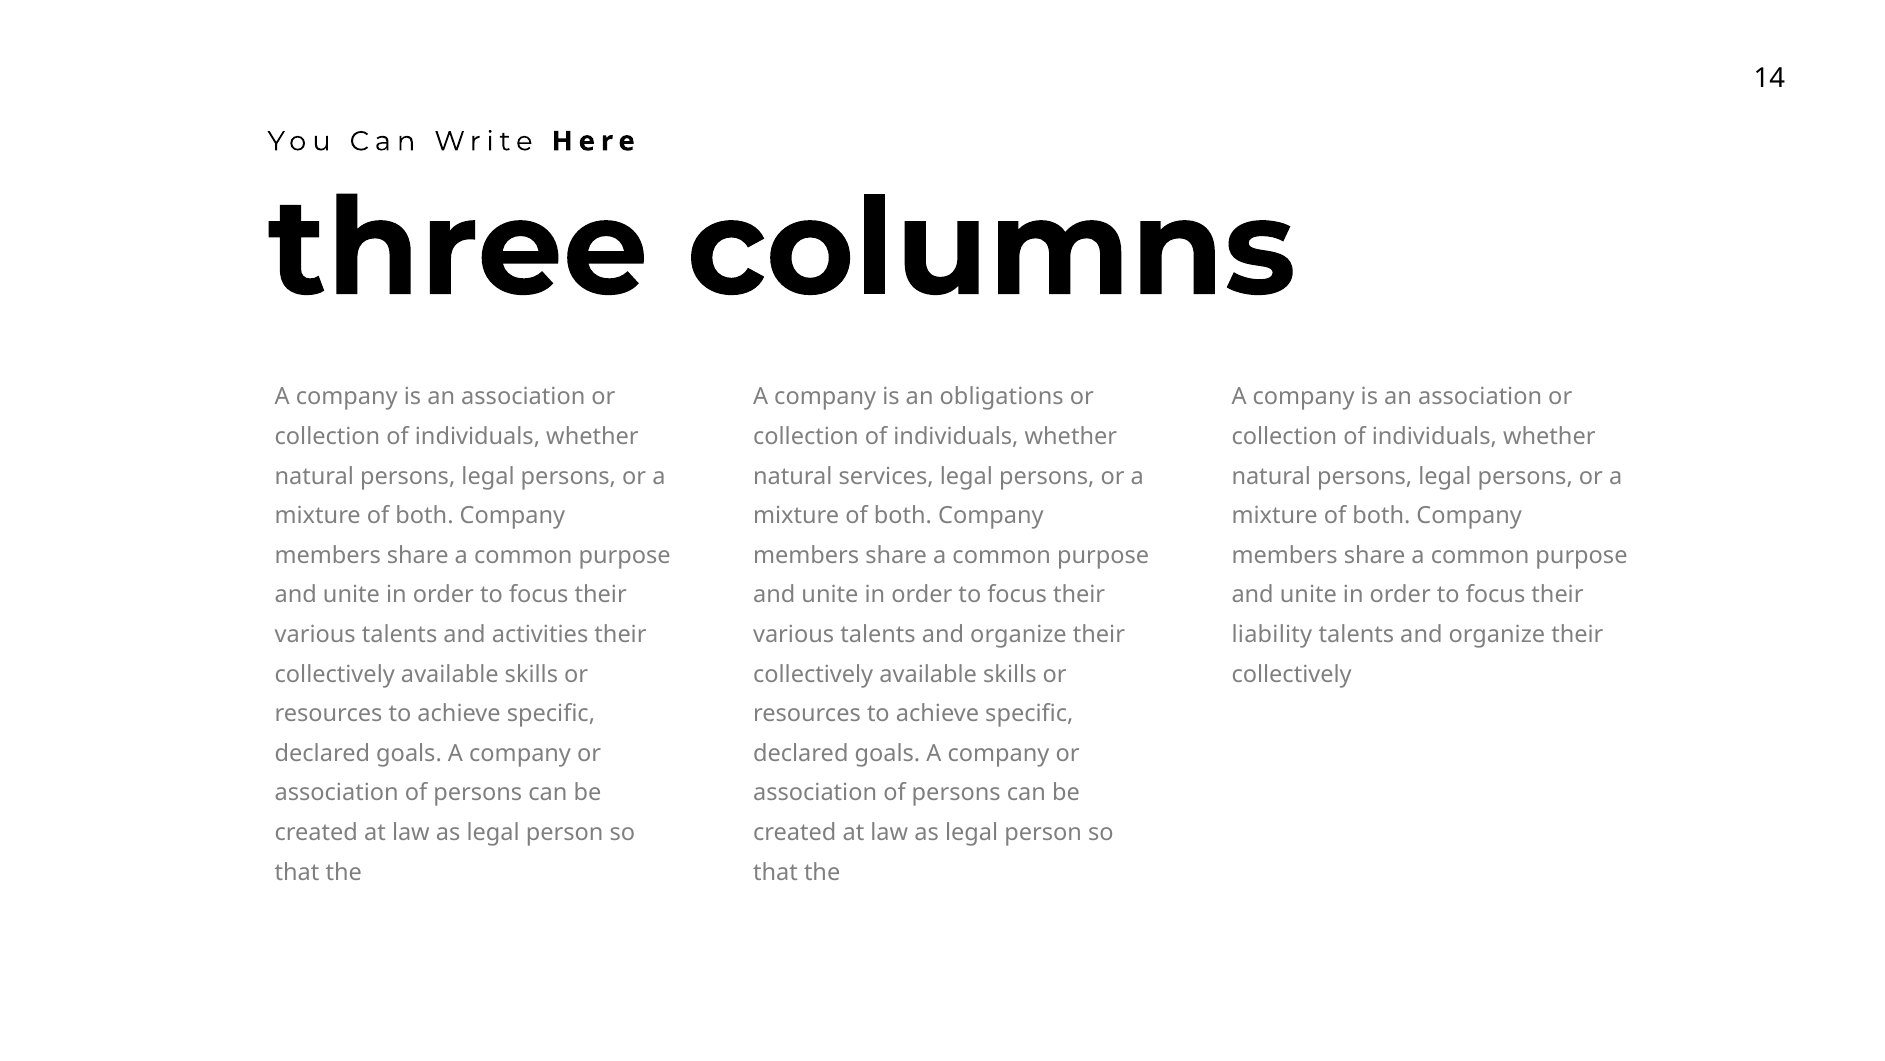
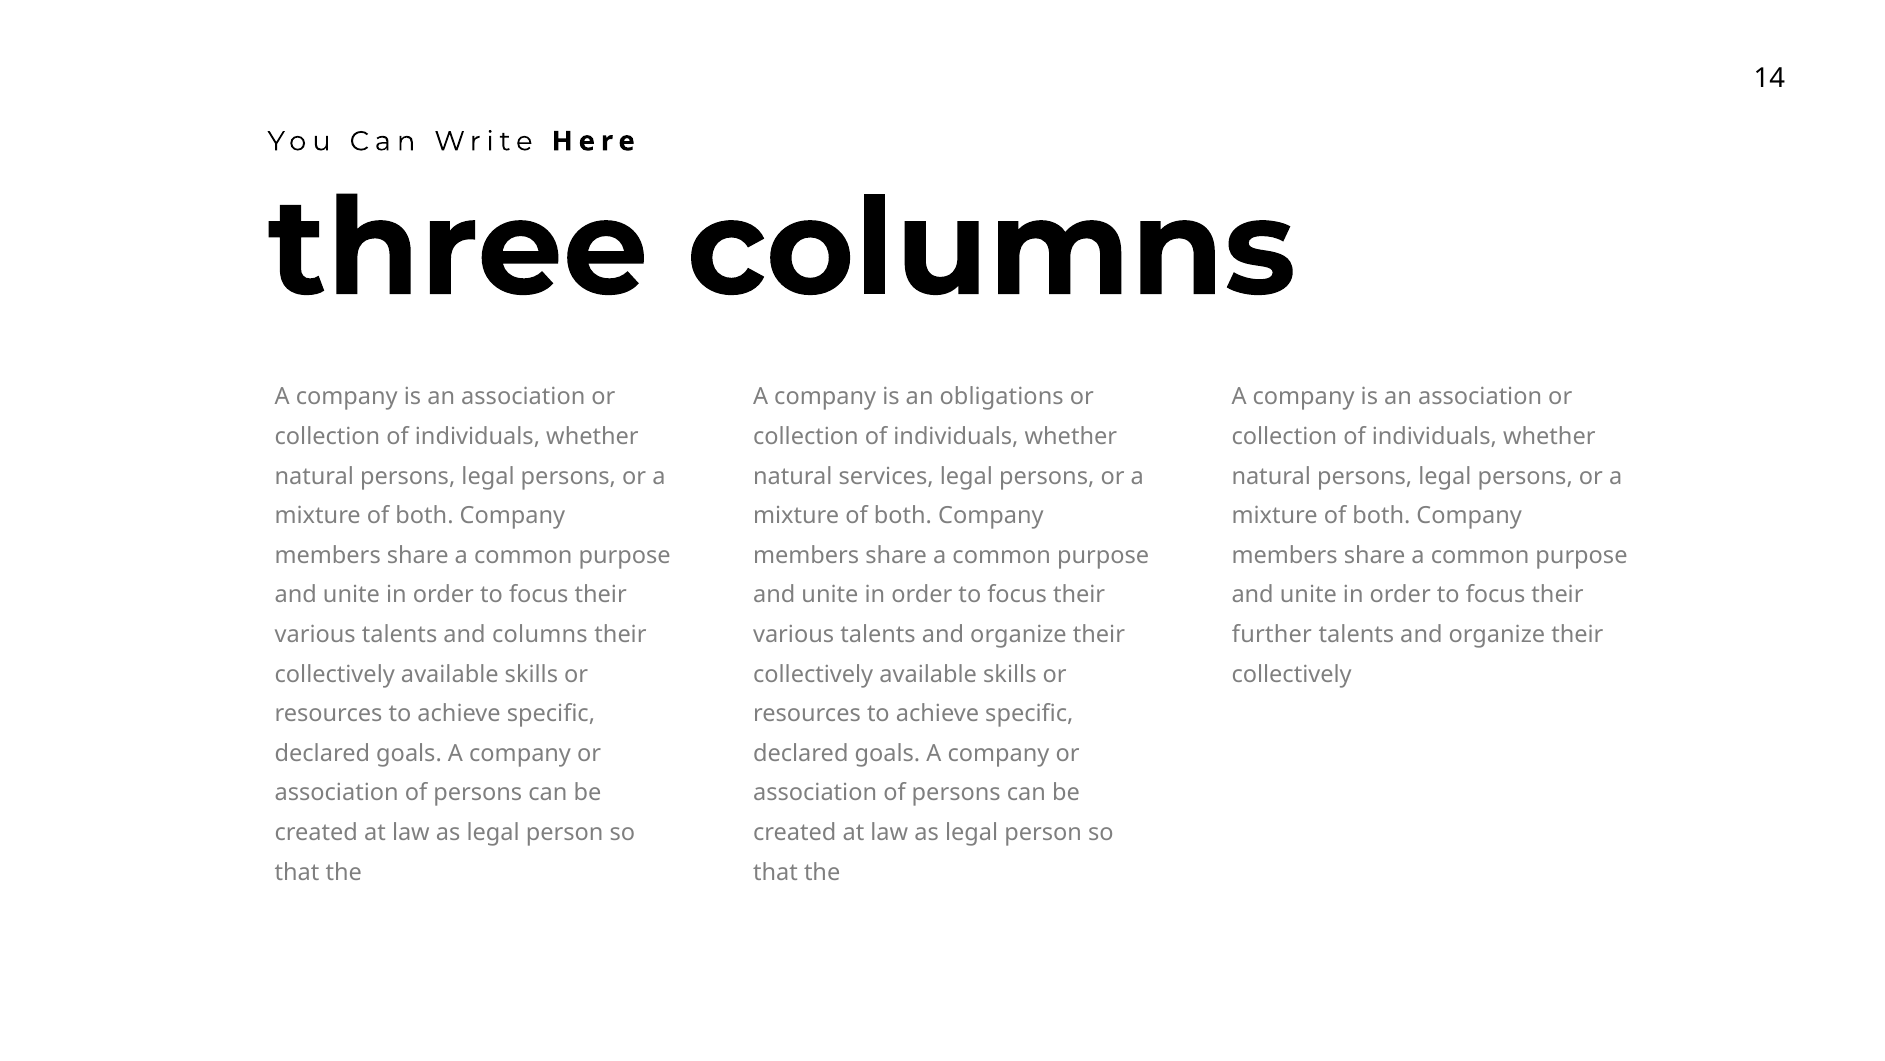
and activities: activities -> columns
liability: liability -> further
